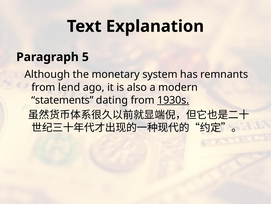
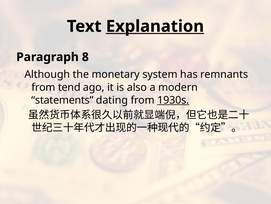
Explanation underline: none -> present
5: 5 -> 8
lend: lend -> tend
